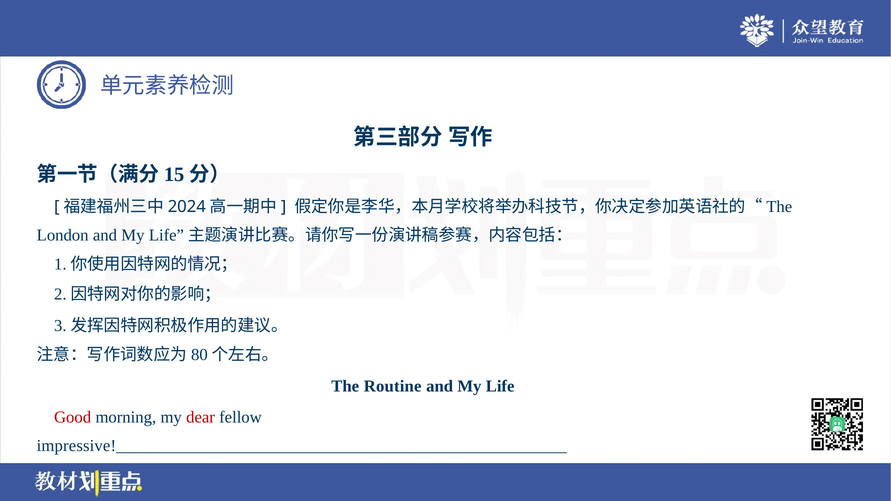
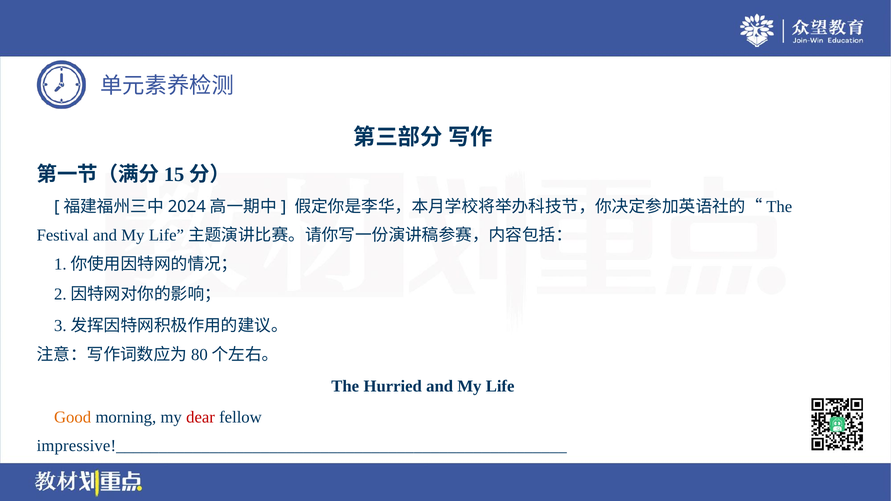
London: London -> Festival
Routine: Routine -> Hurried
Good colour: red -> orange
